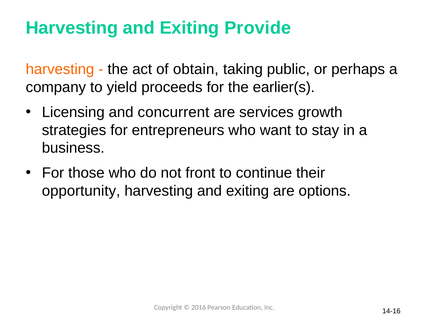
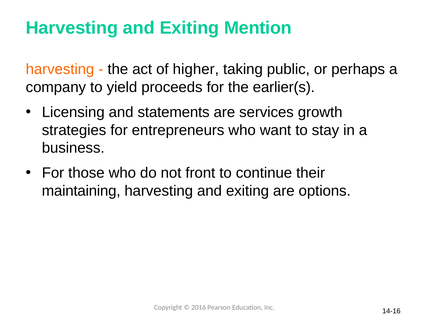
Provide: Provide -> Mention
obtain: obtain -> higher
concurrent: concurrent -> statements
opportunity: opportunity -> maintaining
